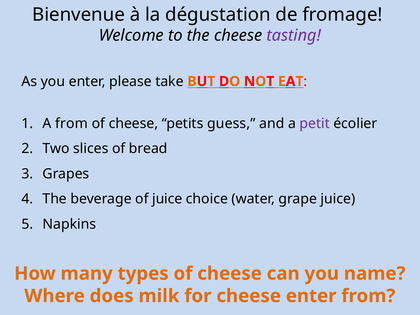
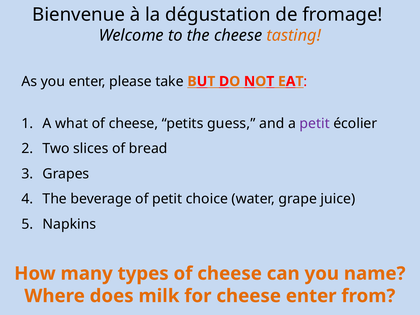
tasting colour: purple -> orange
A from: from -> what
of juice: juice -> petit
